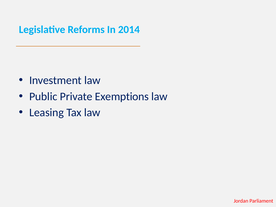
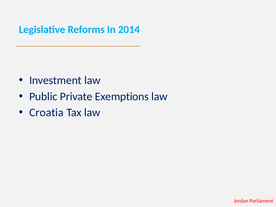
Leasing: Leasing -> Croatia
